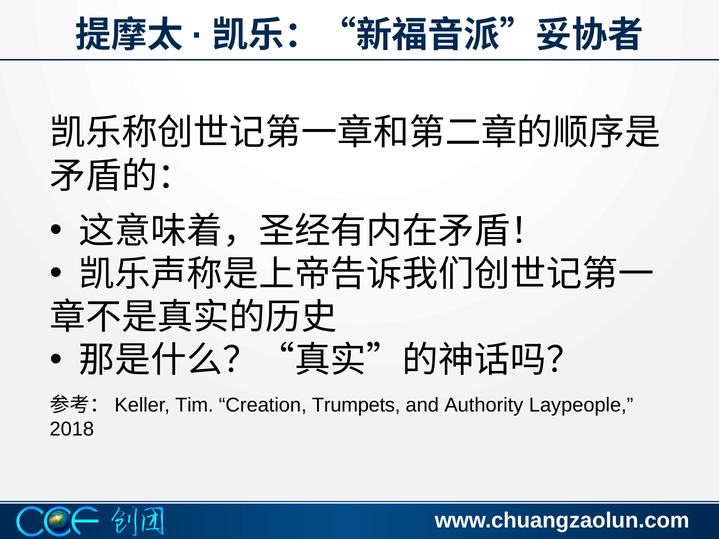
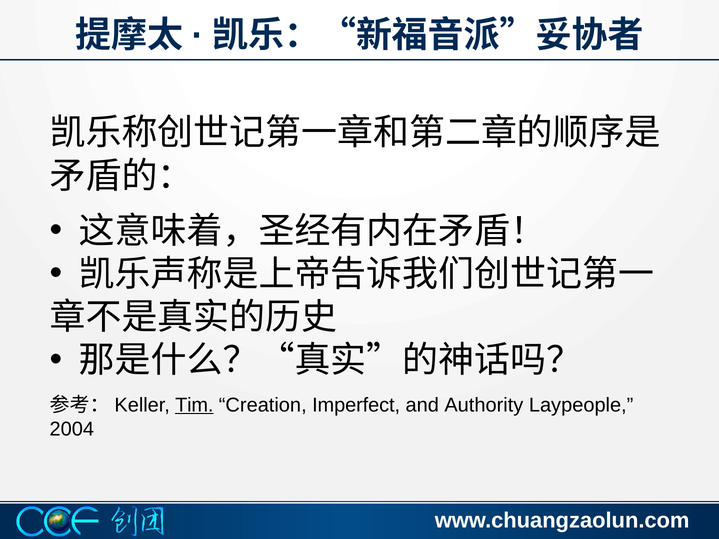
Tim underline: none -> present
Trumpets: Trumpets -> Imperfect
2018: 2018 -> 2004
